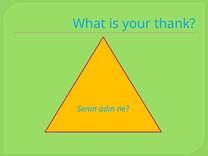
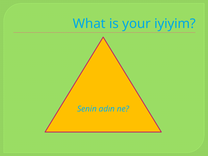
thank: thank -> iyiyim
